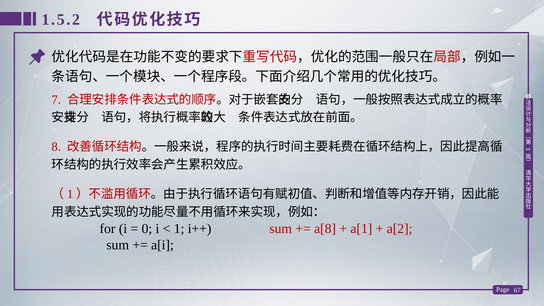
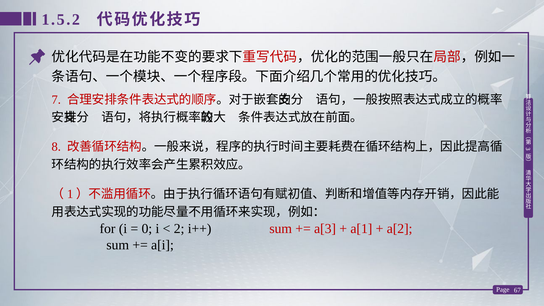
1: 1 -> 2
a[8: a[8 -> a[3
